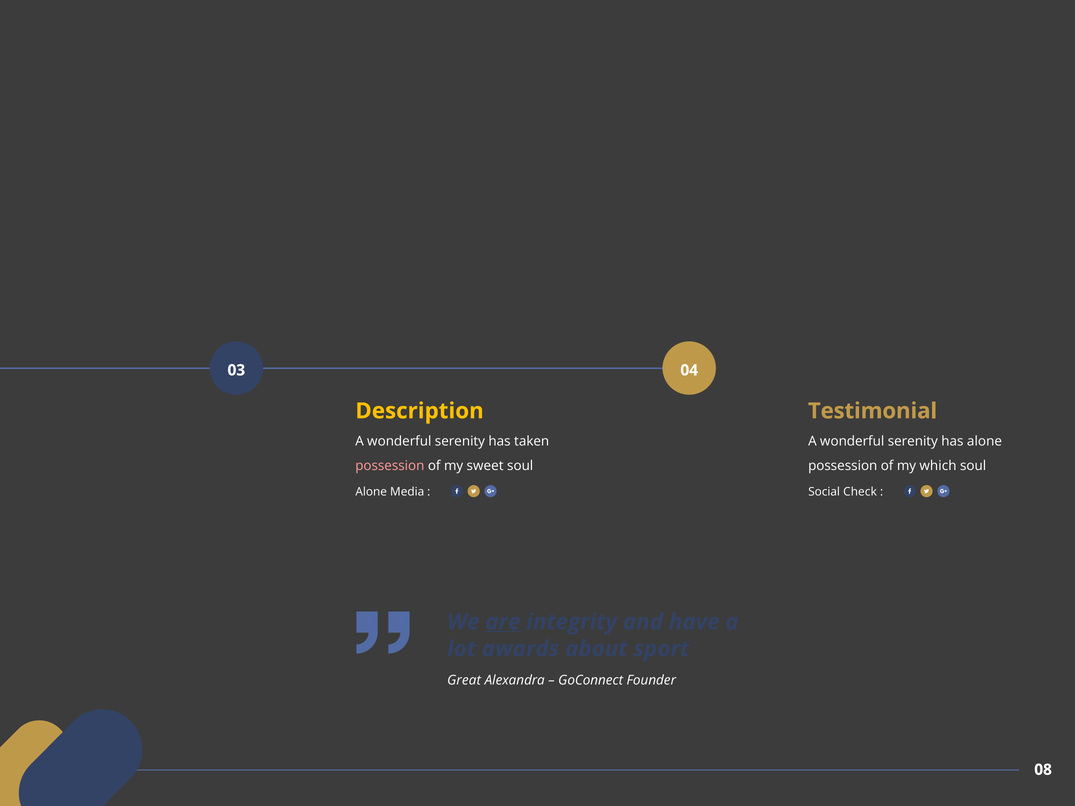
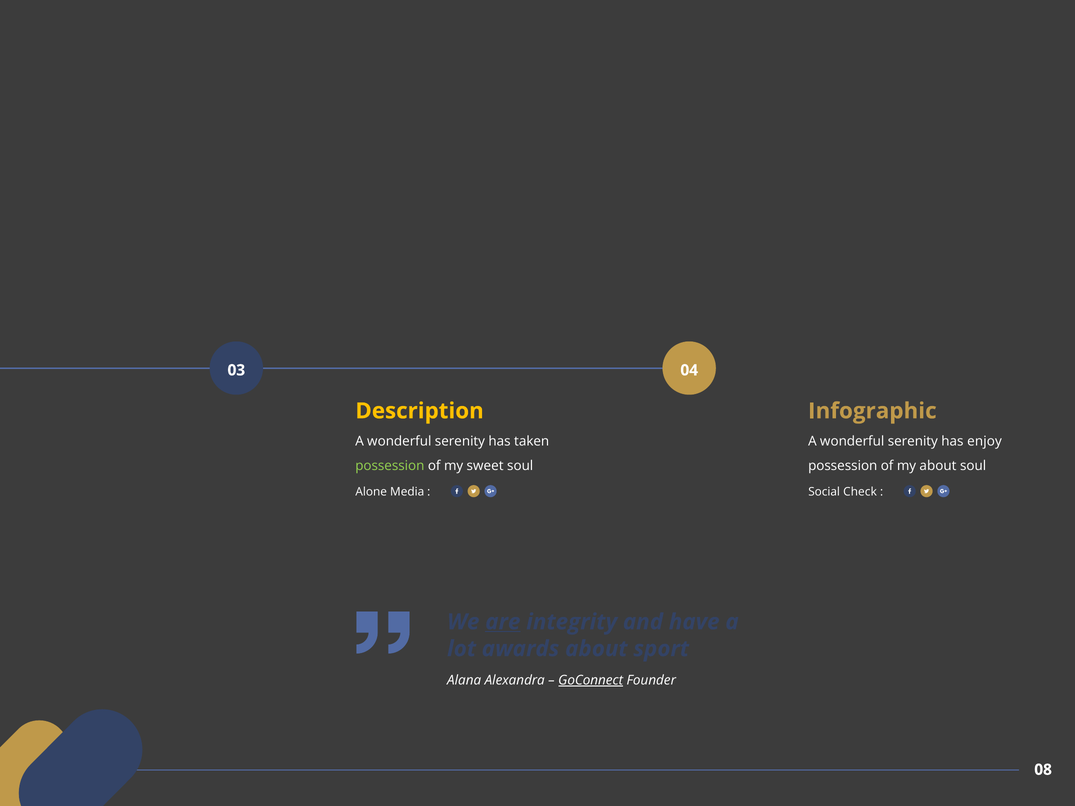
Testimonial: Testimonial -> Infographic
has alone: alone -> enjoy
possession at (390, 466) colour: pink -> light green
my which: which -> about
Great: Great -> Alana
GoConnect underline: none -> present
